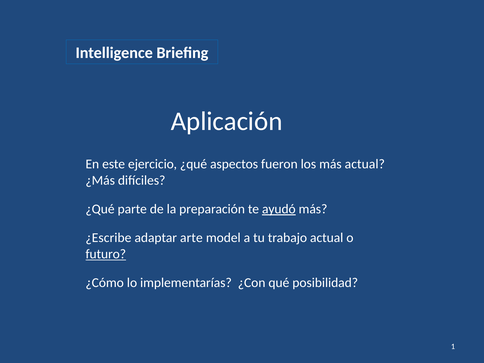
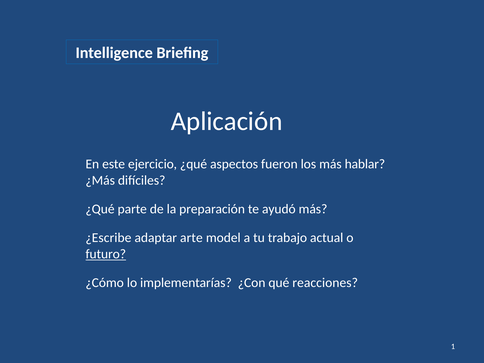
más actual: actual -> hablar
ayudó underline: present -> none
posibilidad: posibilidad -> reacciones
